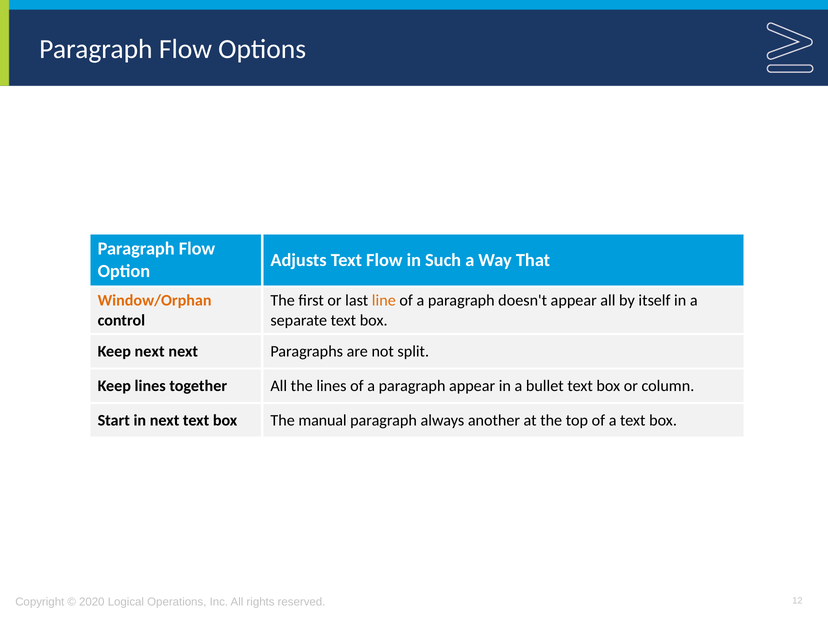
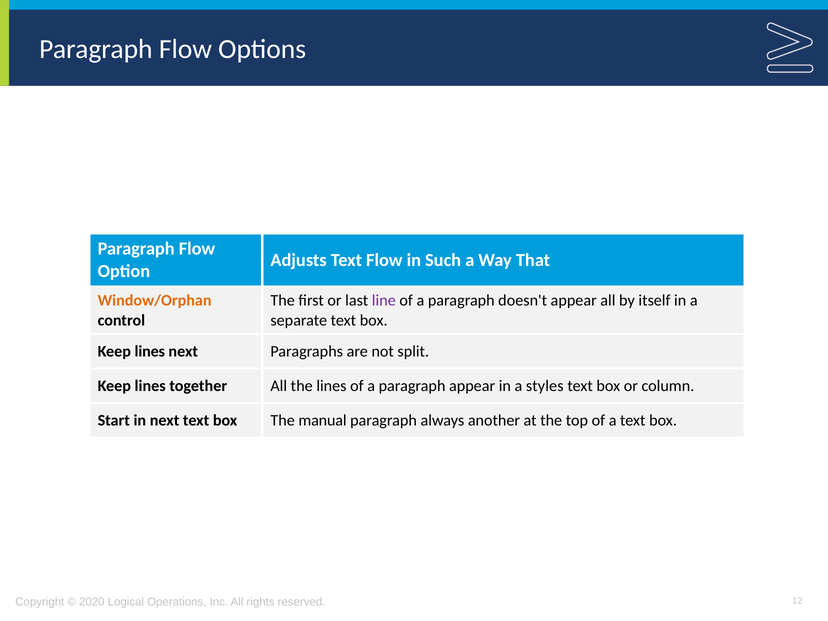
line colour: orange -> purple
next at (150, 351): next -> lines
bullet: bullet -> styles
